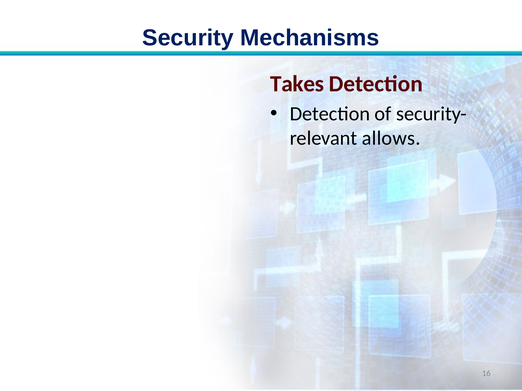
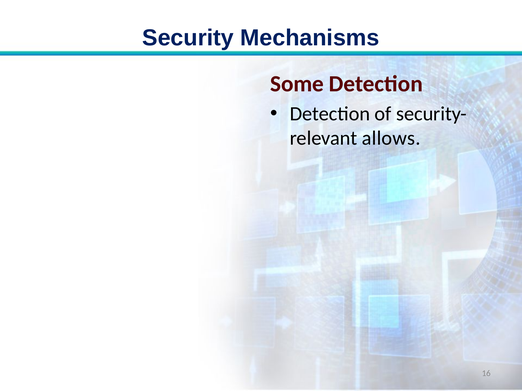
Takes: Takes -> Some
